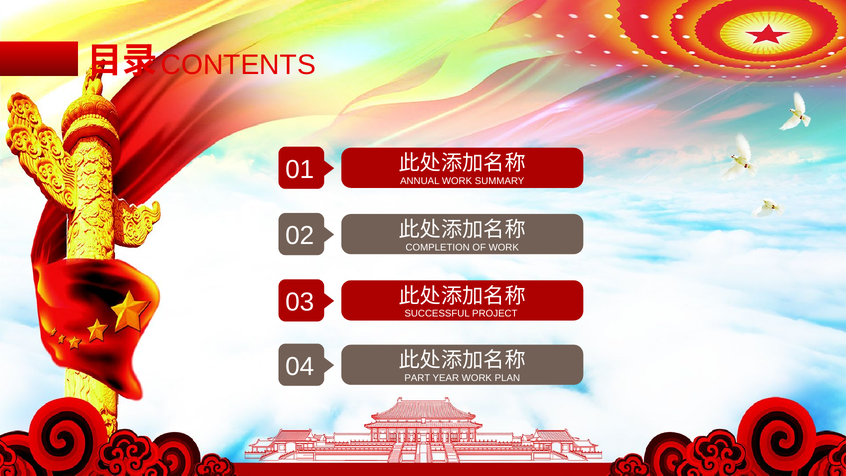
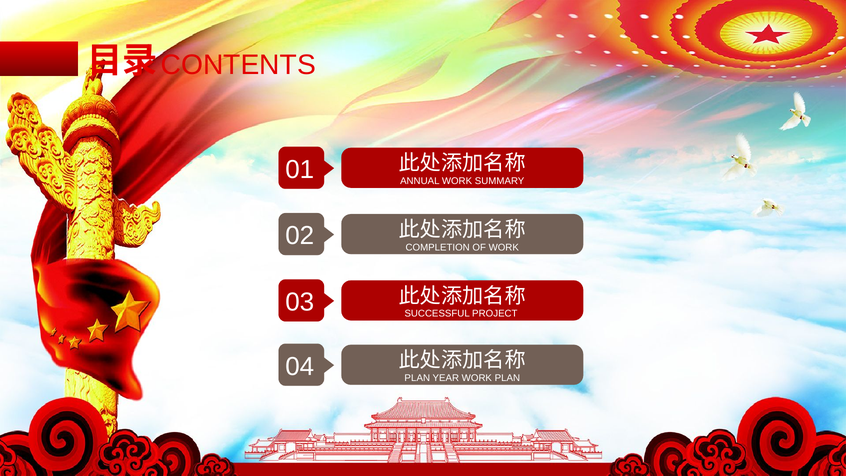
PART at (417, 378): PART -> PLAN
